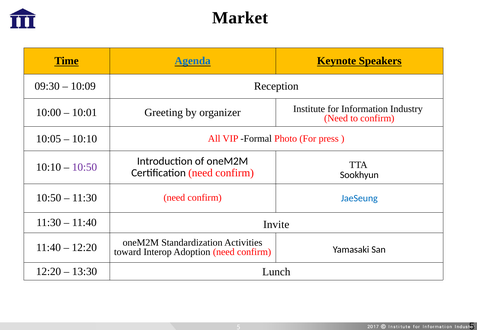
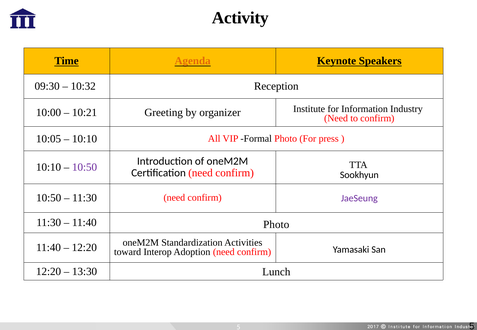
Market: Market -> Activity
Agenda colour: blue -> orange
10:09: 10:09 -> 10:32
10:01: 10:01 -> 10:21
JaeSeung colour: blue -> purple
11:40 Invite: Invite -> Photo
